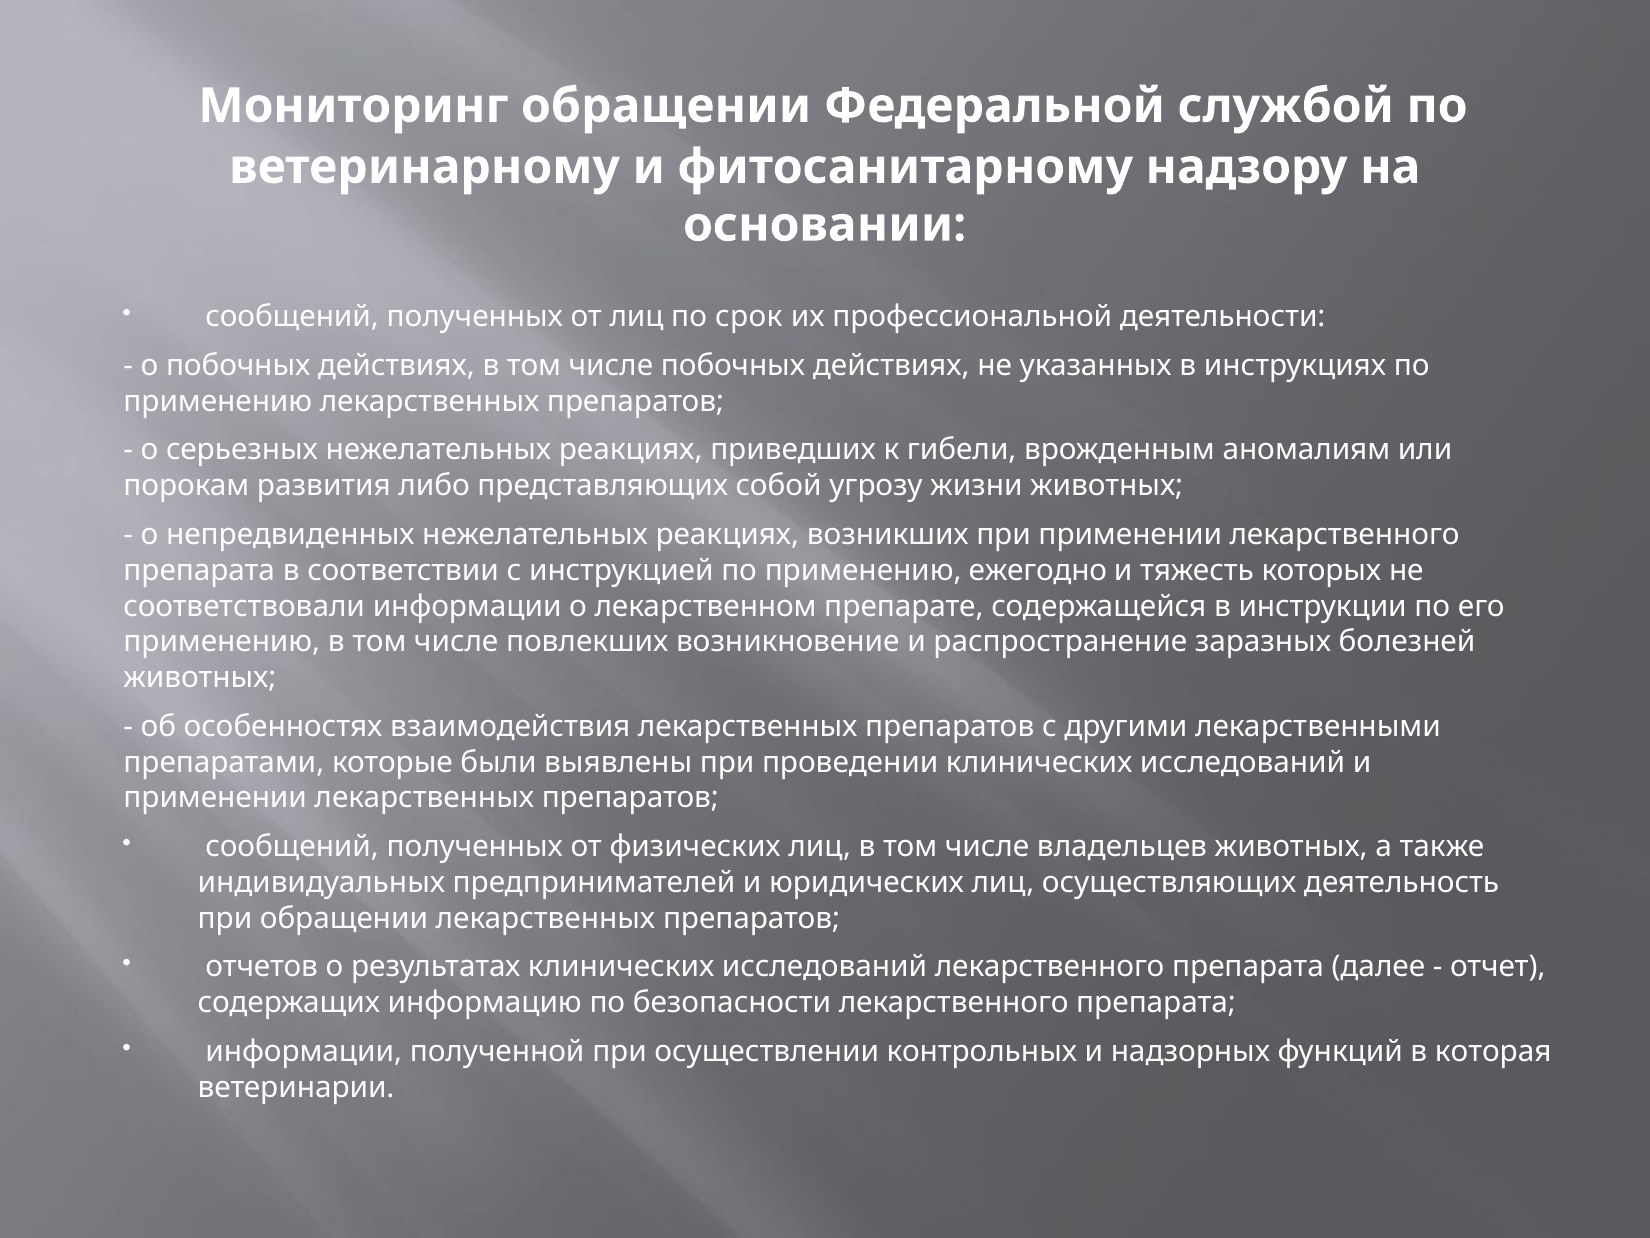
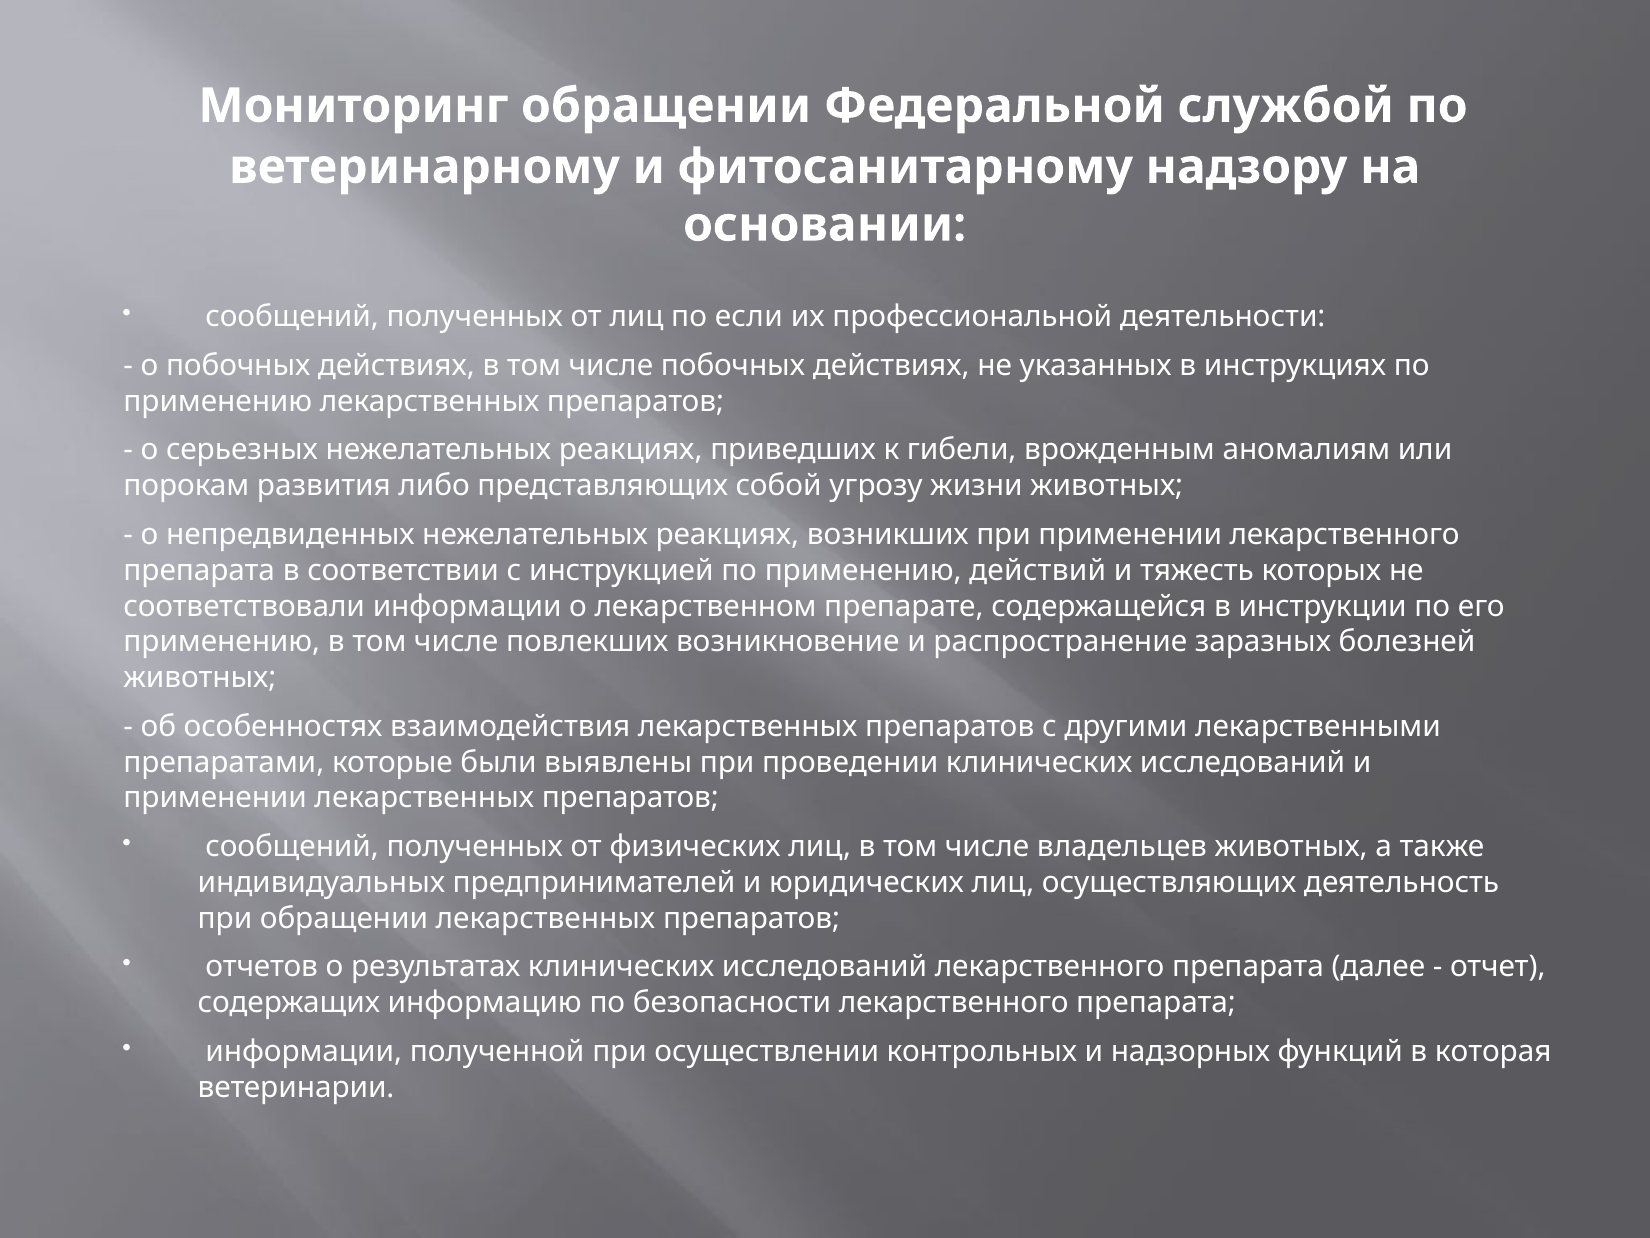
срок: срок -> если
ежегодно: ежегодно -> действий
